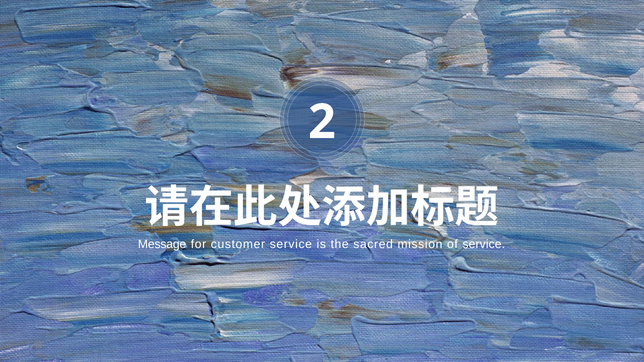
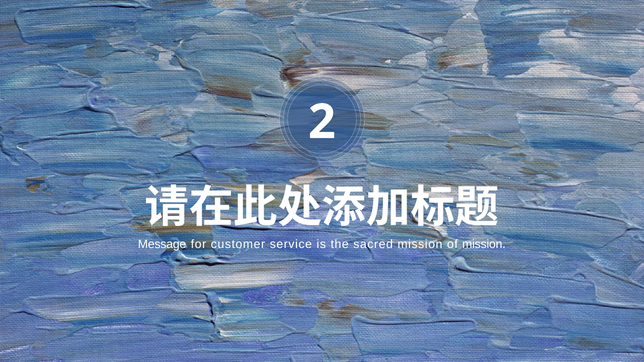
of service: service -> mission
